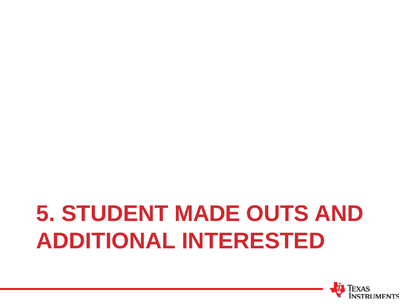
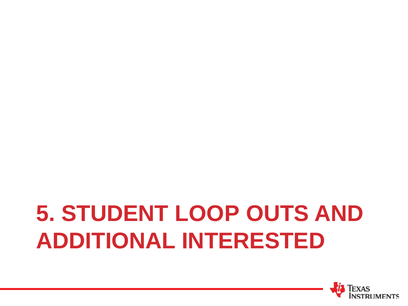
MADE: MADE -> LOOP
